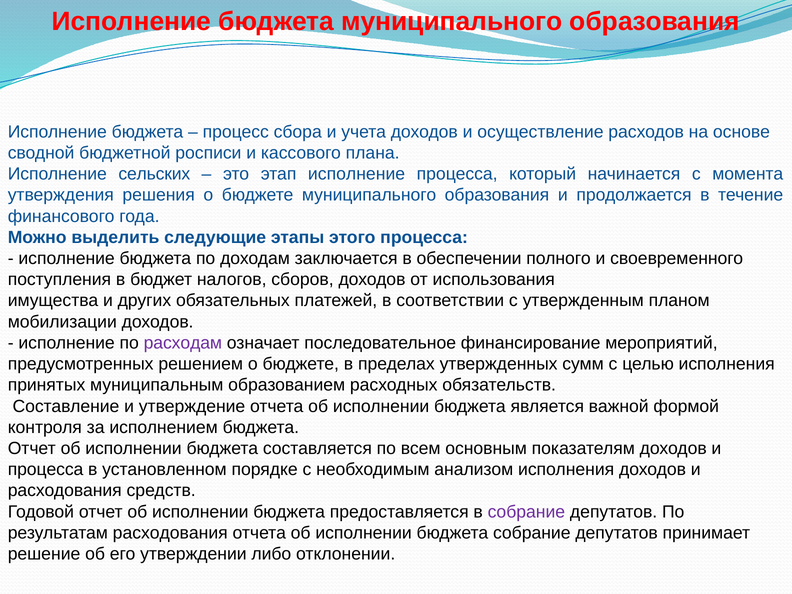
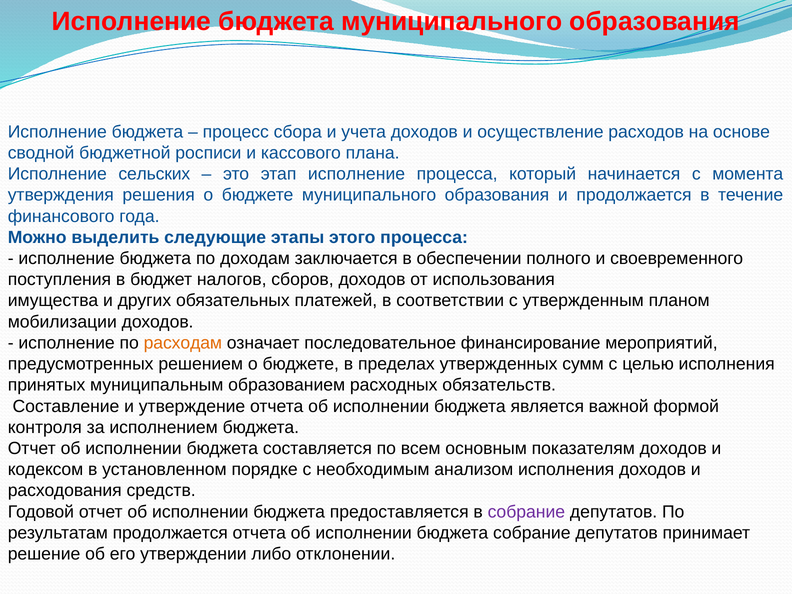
расходам colour: purple -> orange
процесса at (46, 470): процесса -> кодексом
результатам расходования: расходования -> продолжается
